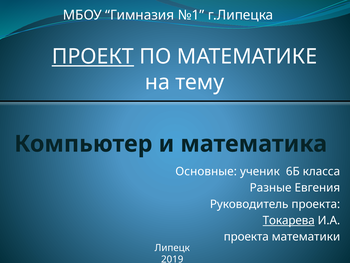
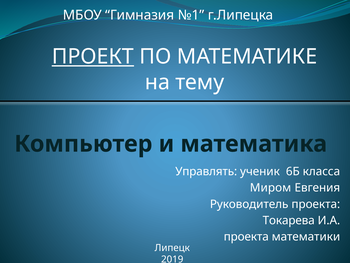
Основные: Основные -> Управлять
Разные: Разные -> Миром
Токарева underline: present -> none
